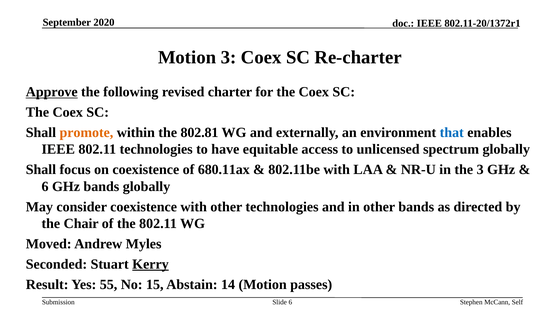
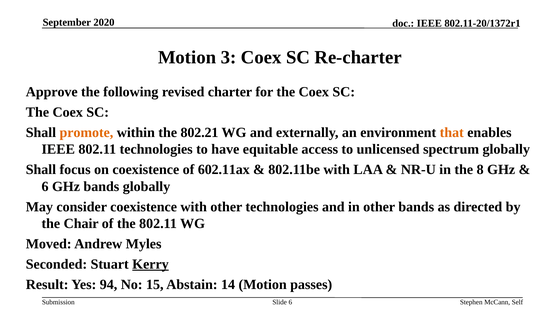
Approve underline: present -> none
802.81: 802.81 -> 802.21
that colour: blue -> orange
680.11ax: 680.11ax -> 602.11ax
the 3: 3 -> 8
55: 55 -> 94
